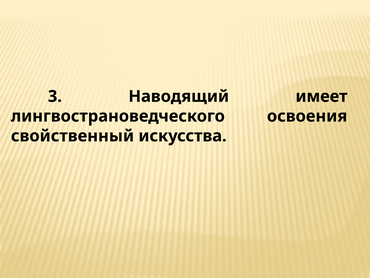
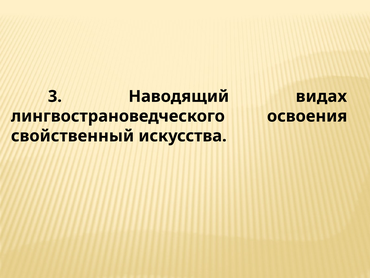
имеет: имеет -> видах
